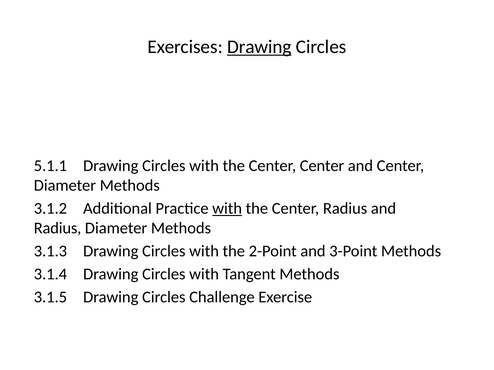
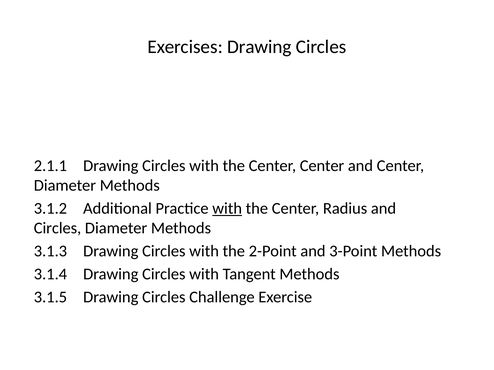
Drawing at (259, 47) underline: present -> none
5.1.1: 5.1.1 -> 2.1.1
Radius at (58, 228): Radius -> Circles
